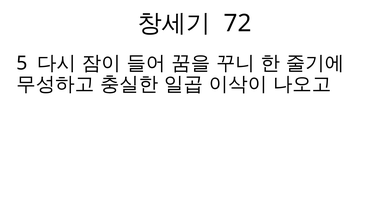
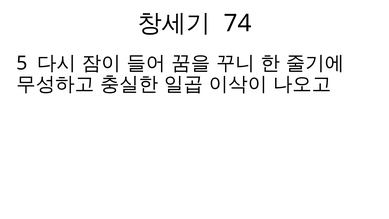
72: 72 -> 74
